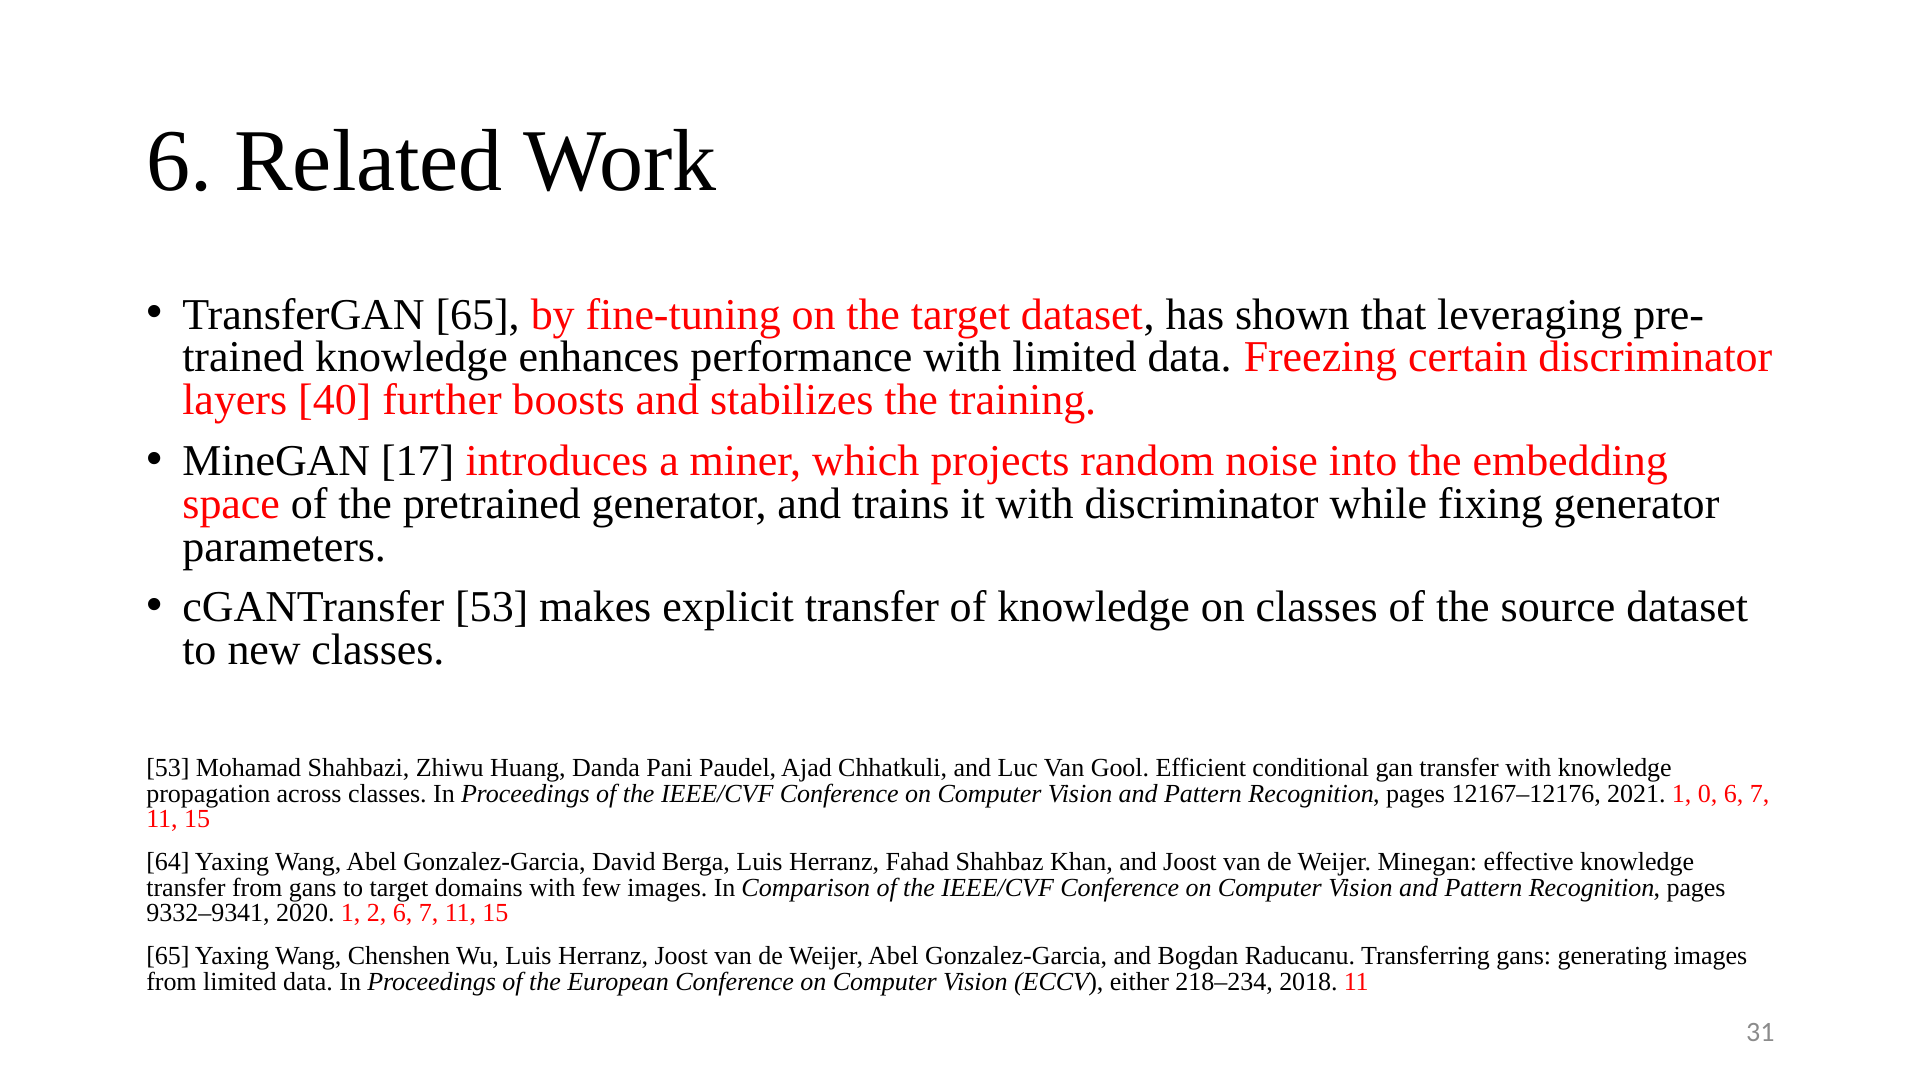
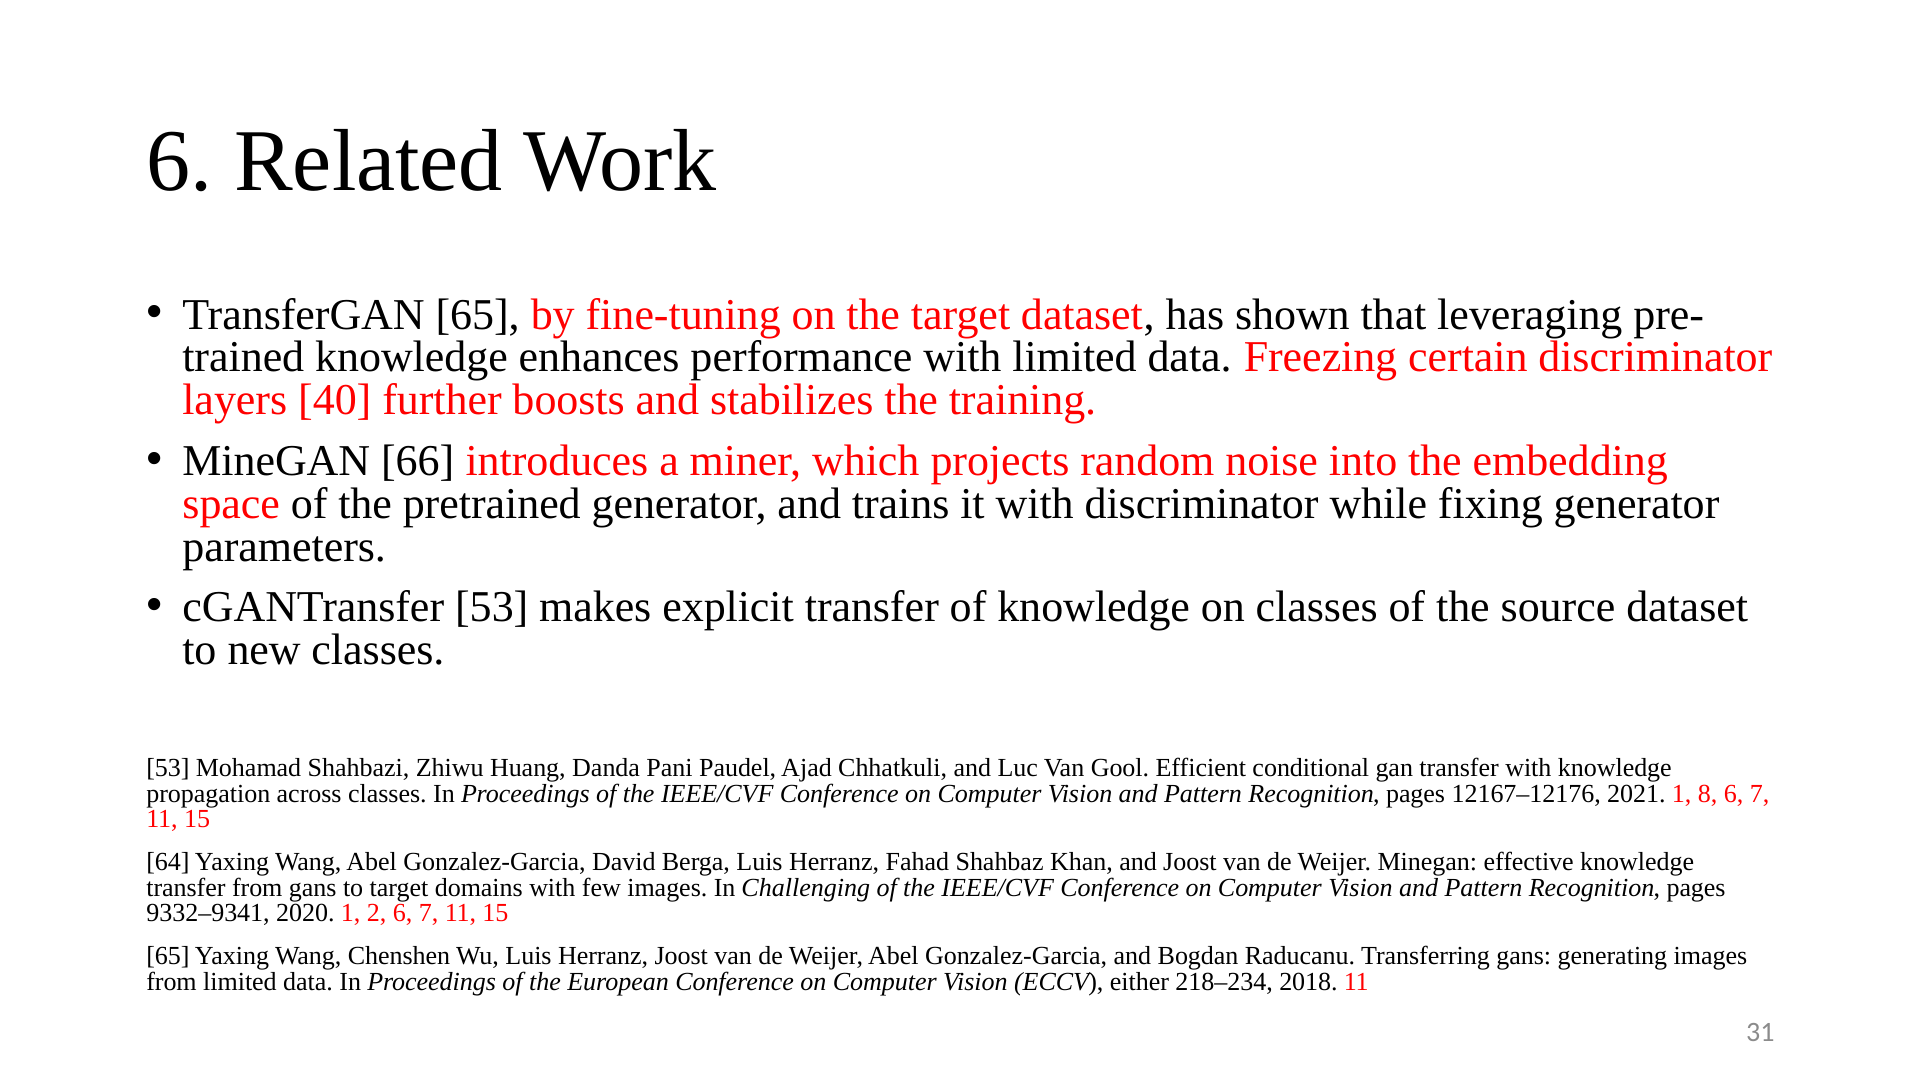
17: 17 -> 66
0: 0 -> 8
Comparison: Comparison -> Challenging
